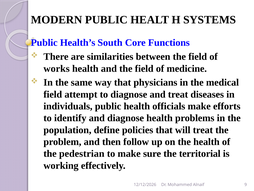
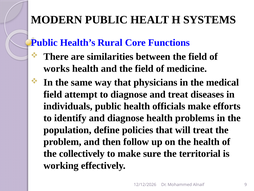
South: South -> Rural
pedestrian: pedestrian -> collectively
